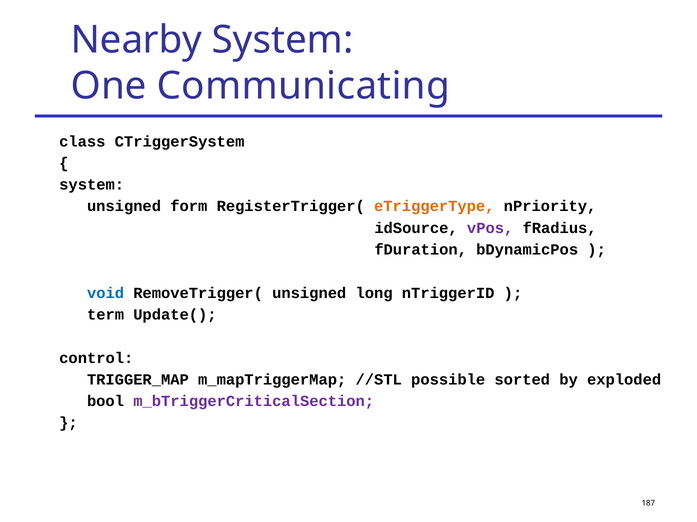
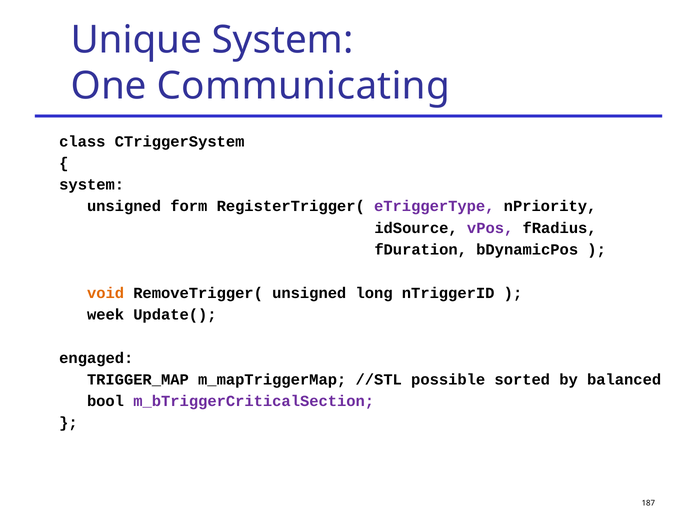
Nearby: Nearby -> Unique
eTriggerType colour: orange -> purple
void colour: blue -> orange
term: term -> week
control: control -> engaged
exploded: exploded -> balanced
